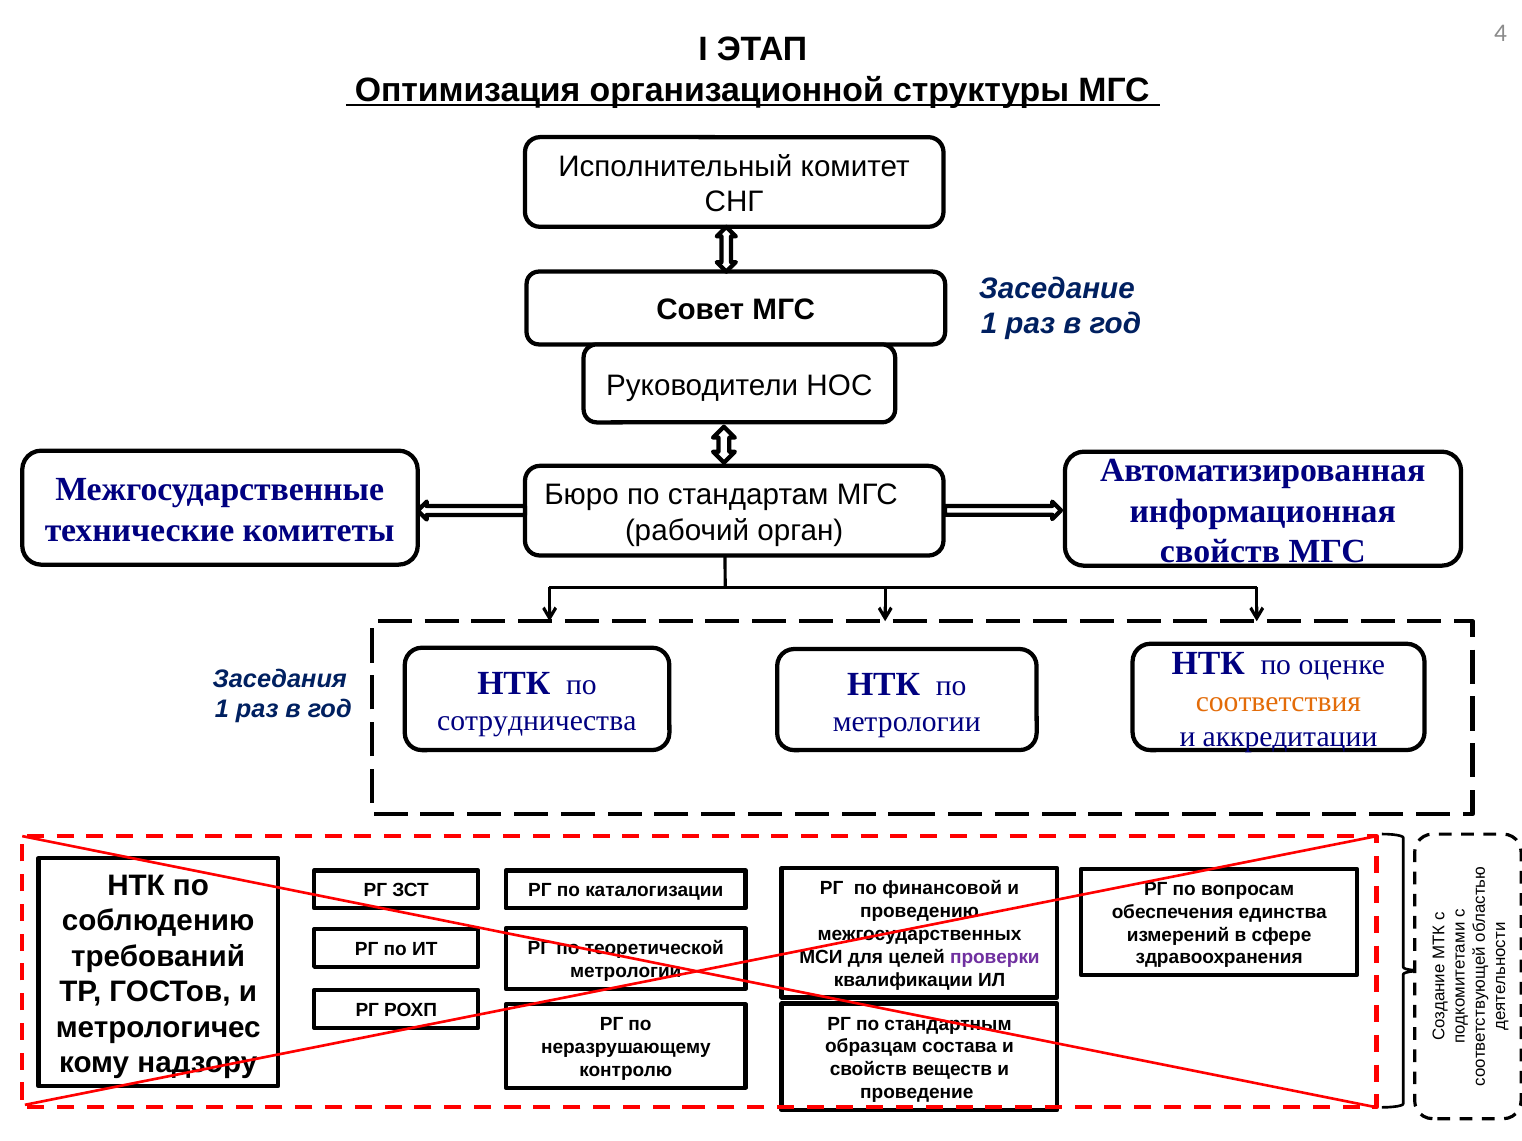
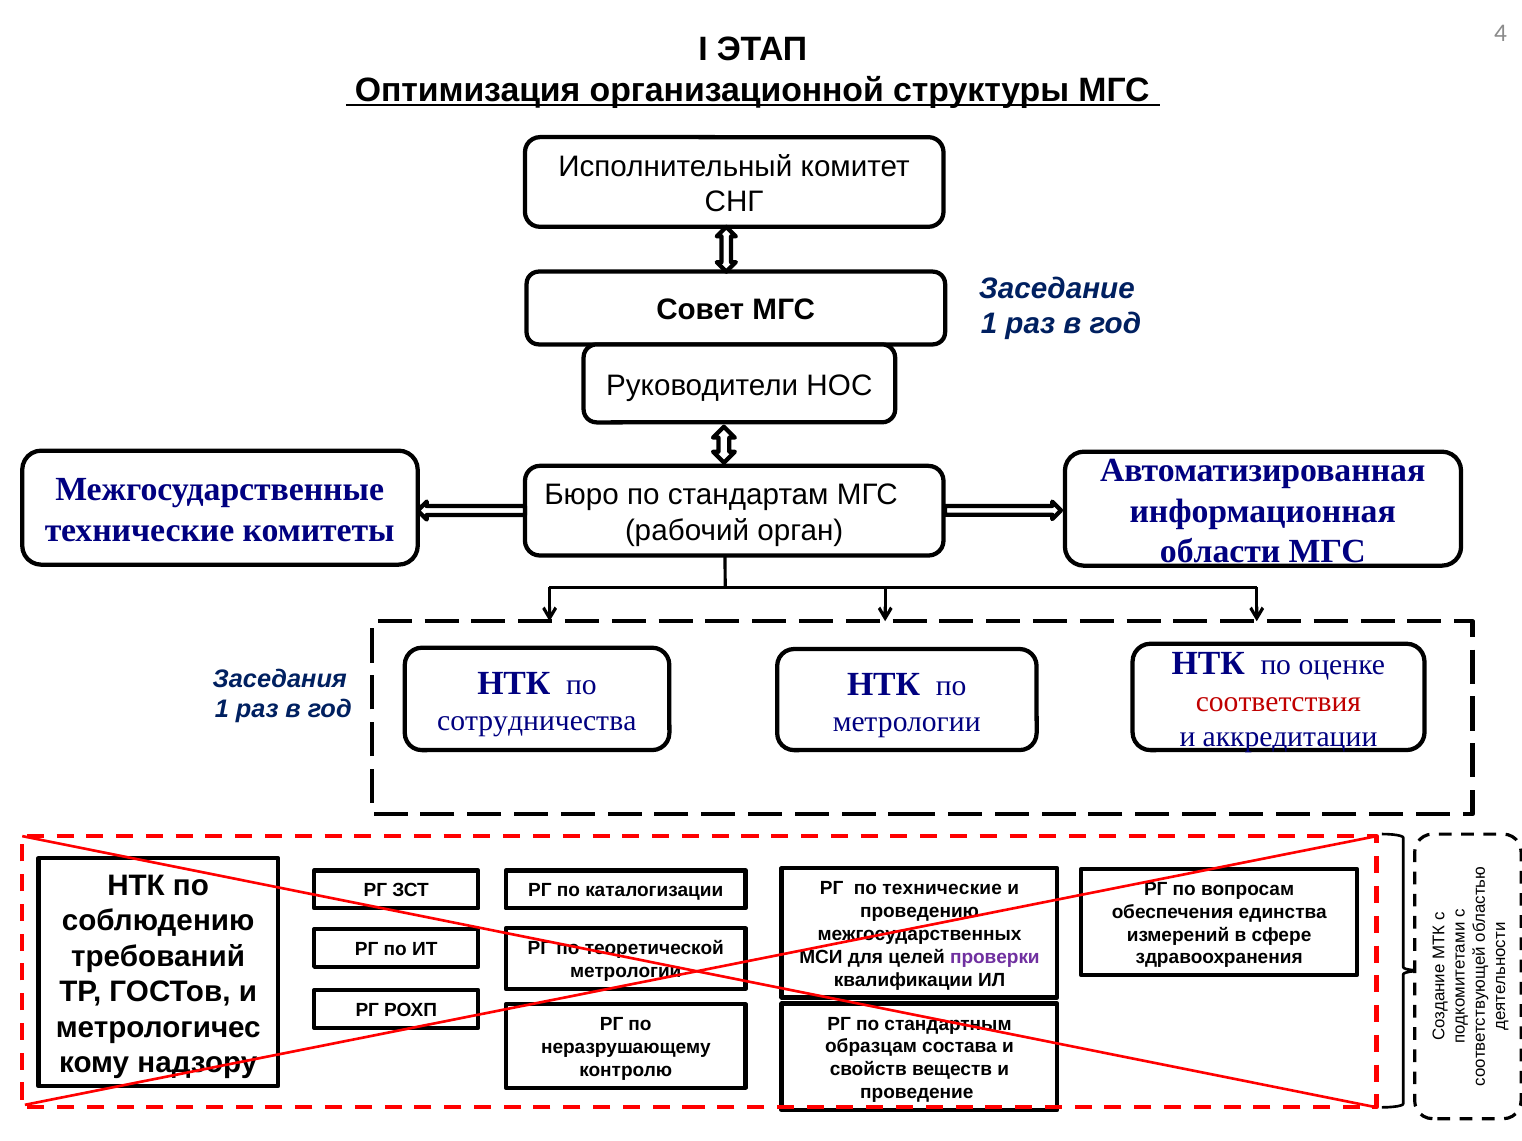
свойств at (1220, 552): свойств -> области
соответствия colour: orange -> red
по финансовой: финансовой -> технические
